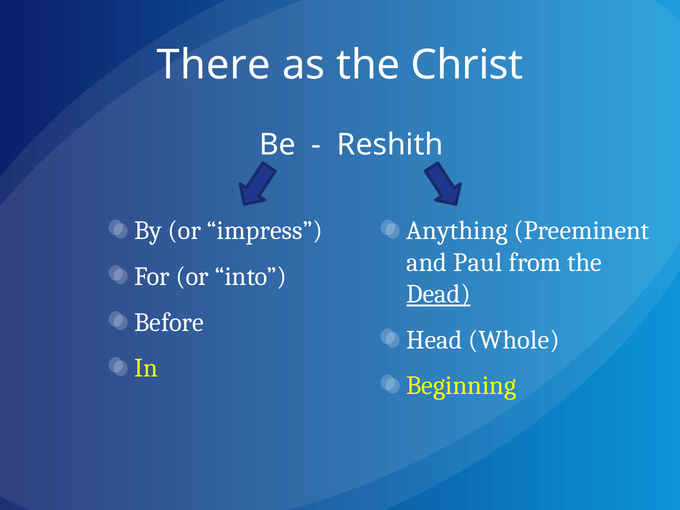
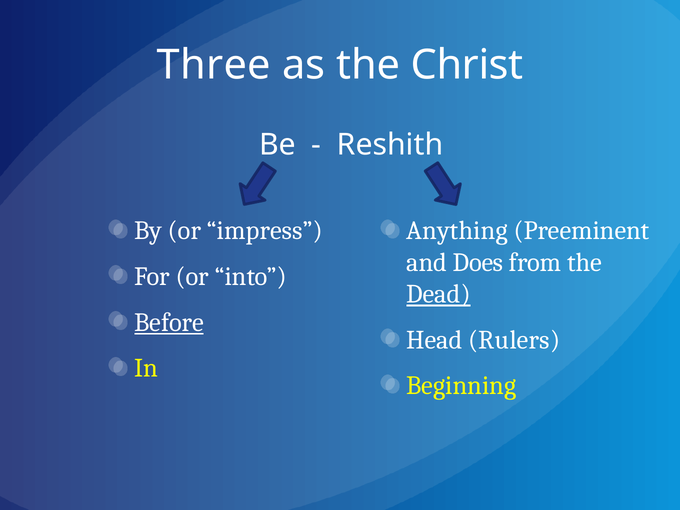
There: There -> Three
Paul: Paul -> Does
Before underline: none -> present
Whole: Whole -> Rulers
